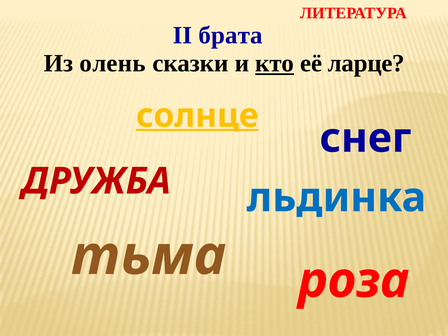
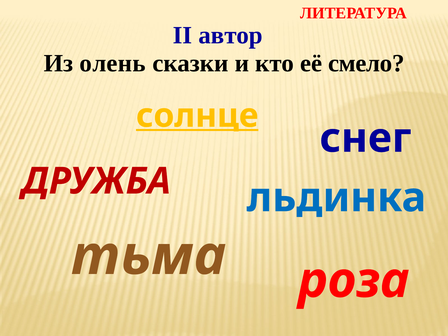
брата: брата -> автор
кто underline: present -> none
ларце: ларце -> смело
